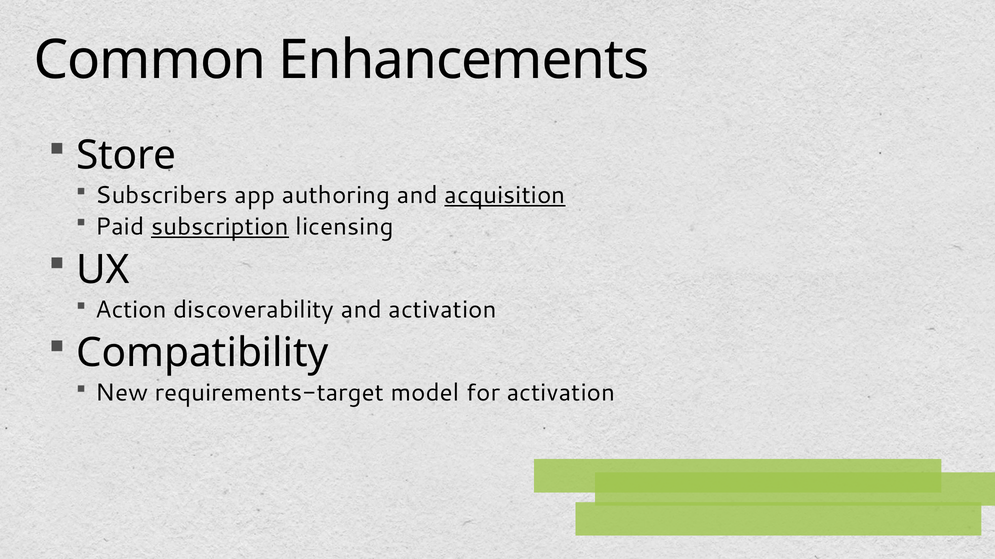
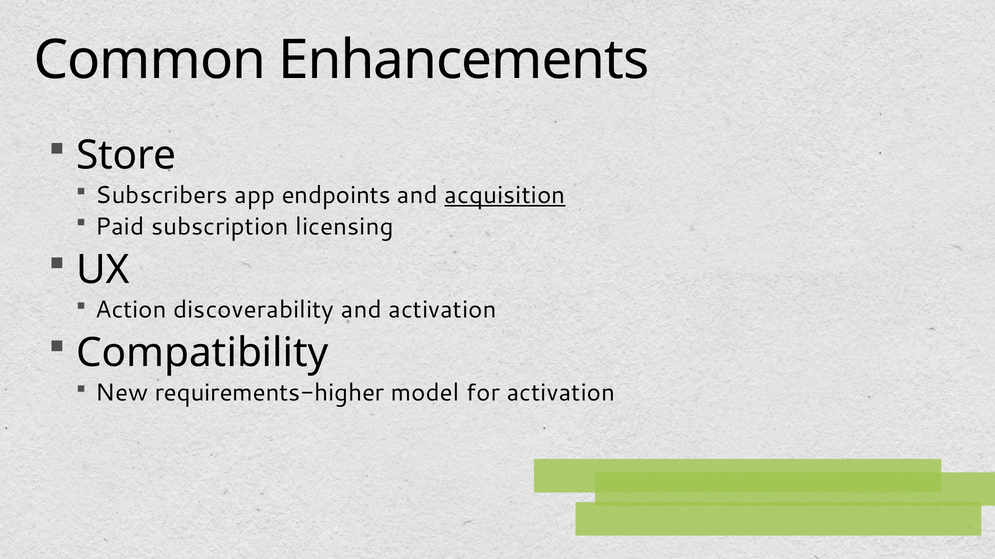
authoring: authoring -> endpoints
subscription underline: present -> none
requirements-target: requirements-target -> requirements-higher
